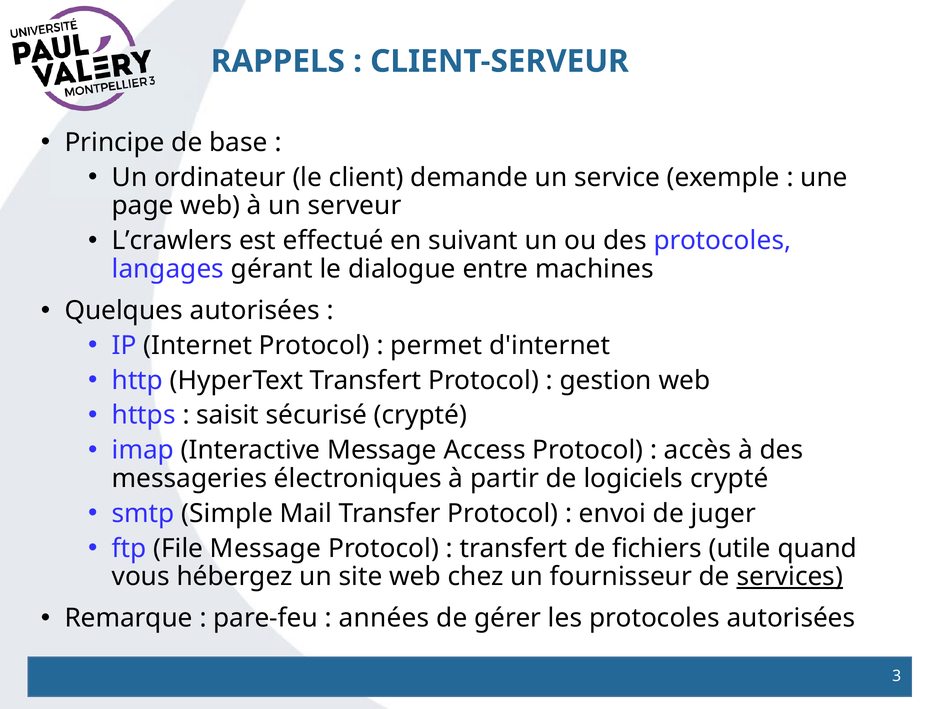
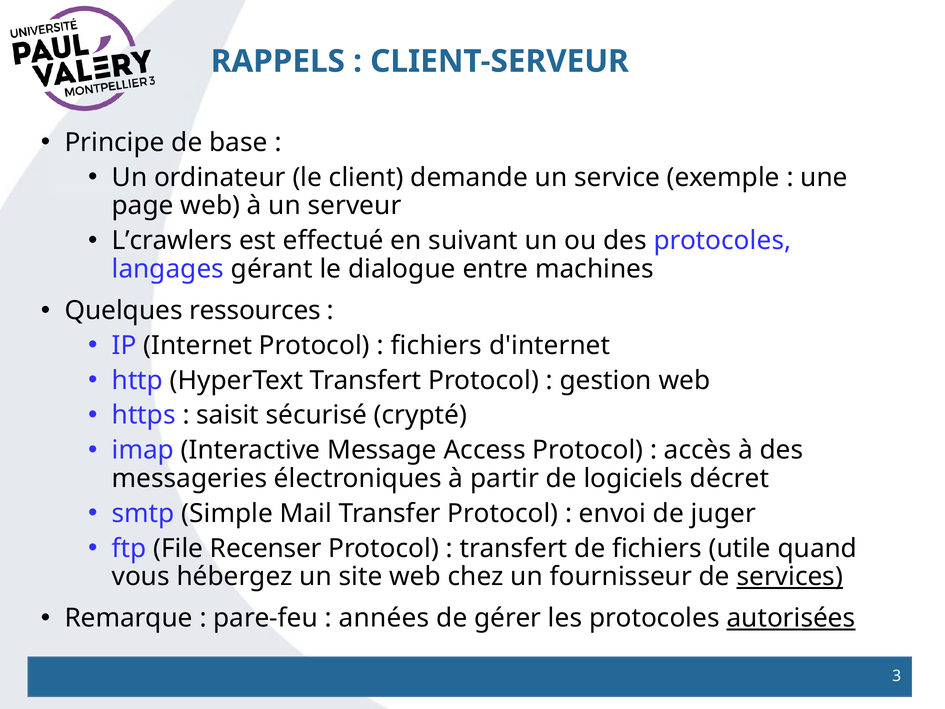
Quelques autorisées: autorisées -> ressources
permet at (436, 345): permet -> fichiers
logiciels crypté: crypté -> décret
File Message: Message -> Recenser
autorisées at (791, 618) underline: none -> present
